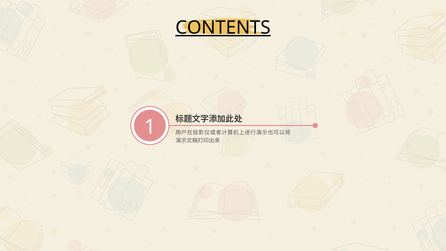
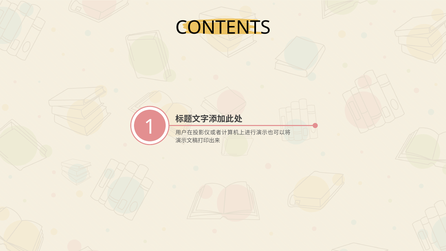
CONTENTS underline: present -> none
